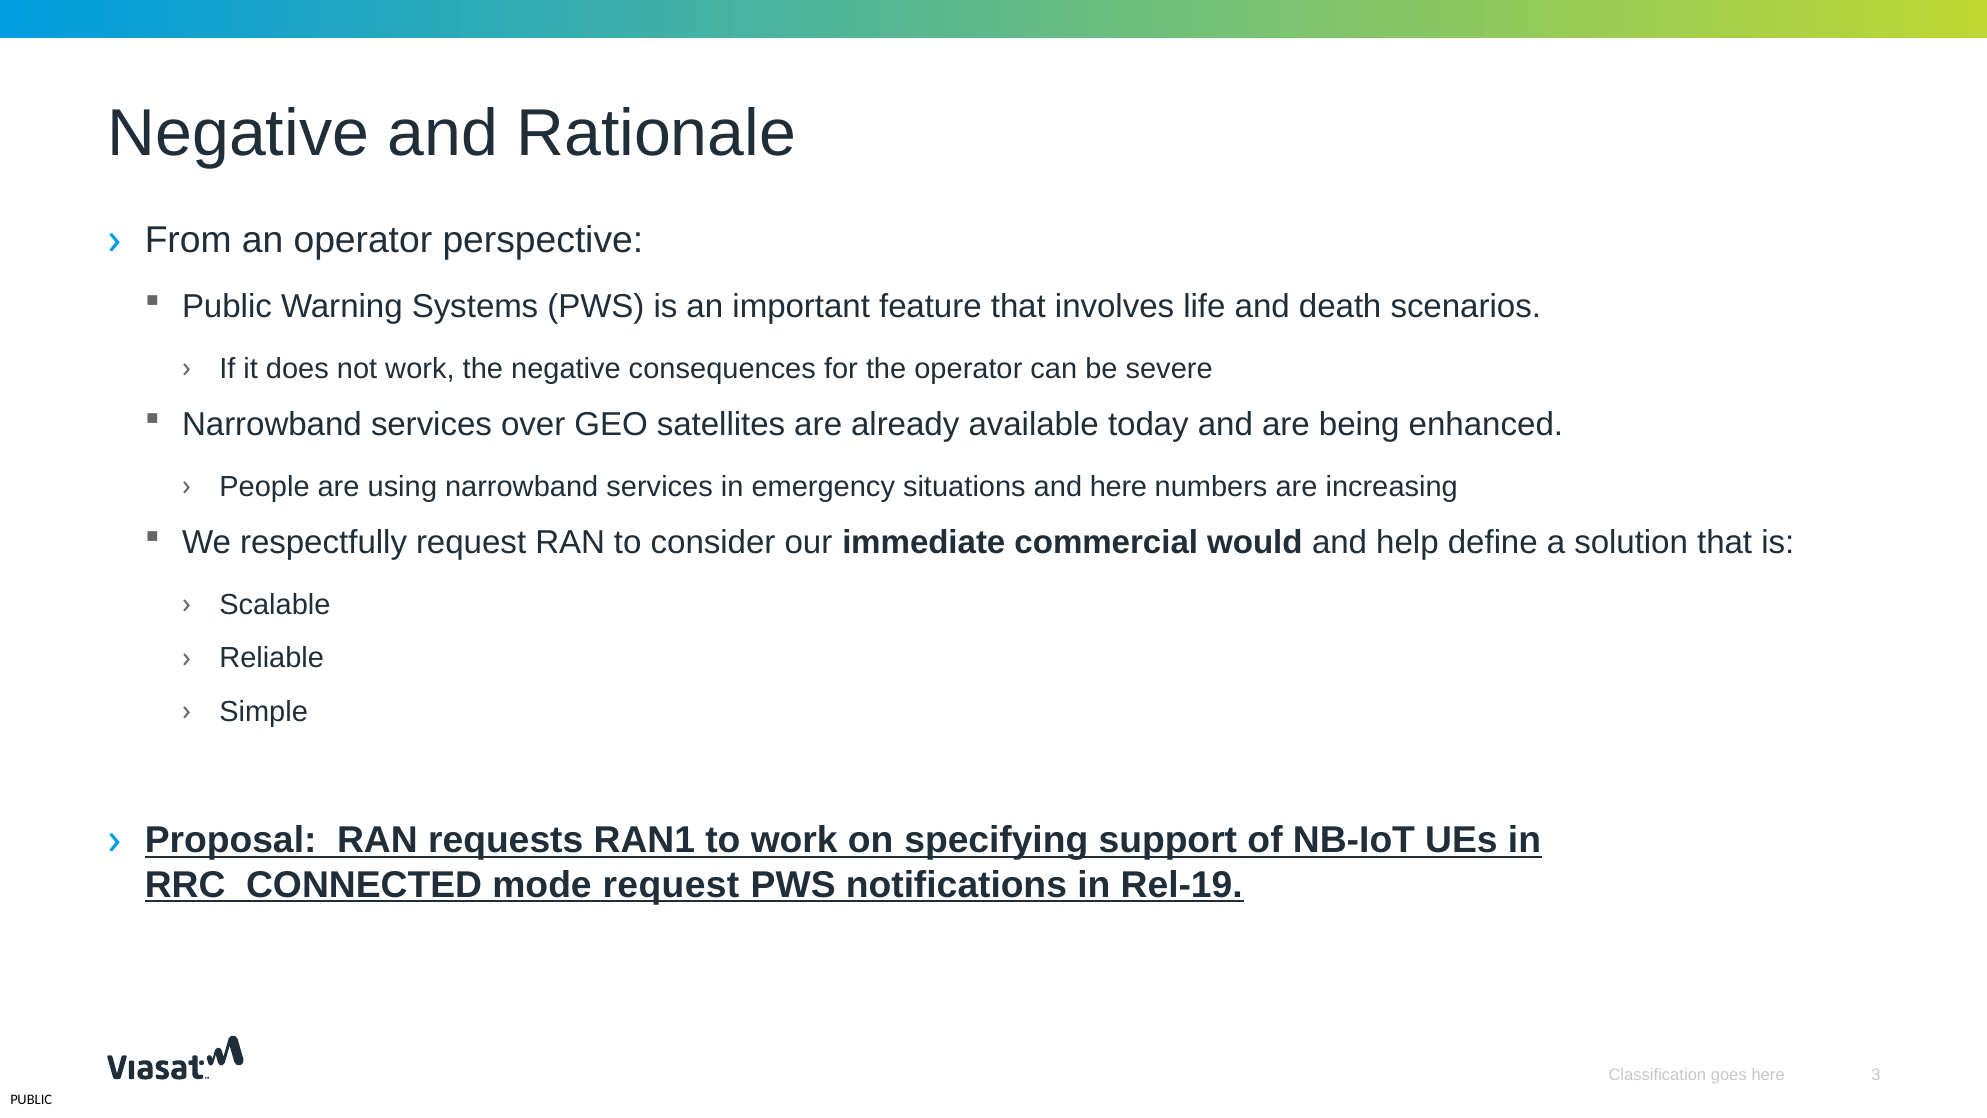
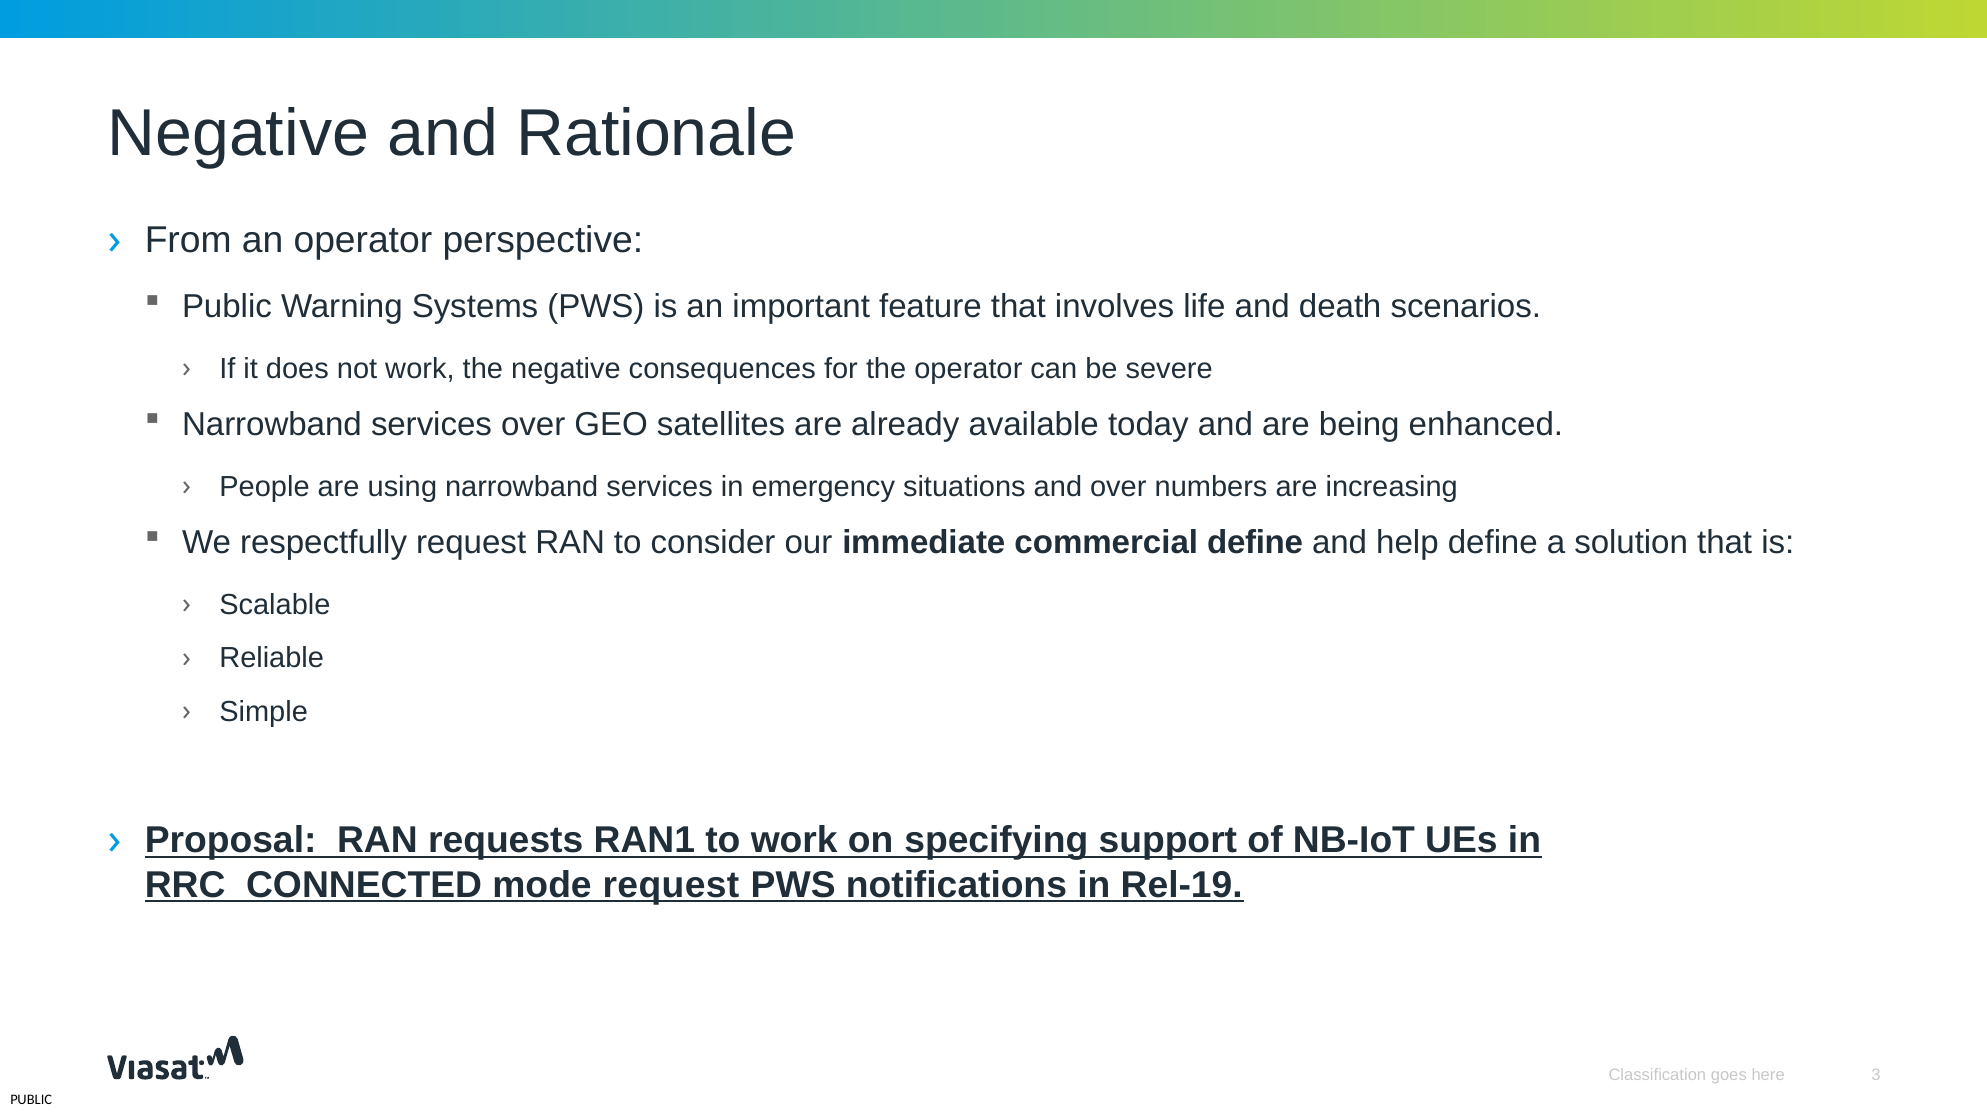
and here: here -> over
commercial would: would -> define
